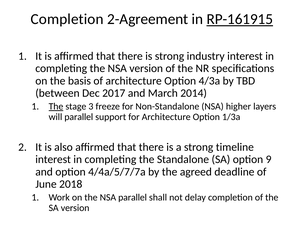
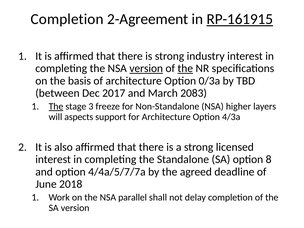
version at (146, 68) underline: none -> present
the at (185, 68) underline: none -> present
4/3a: 4/3a -> 0/3a
2014: 2014 -> 2083
will parallel: parallel -> aspects
1/3a: 1/3a -> 4/3a
timeline: timeline -> licensed
9: 9 -> 8
